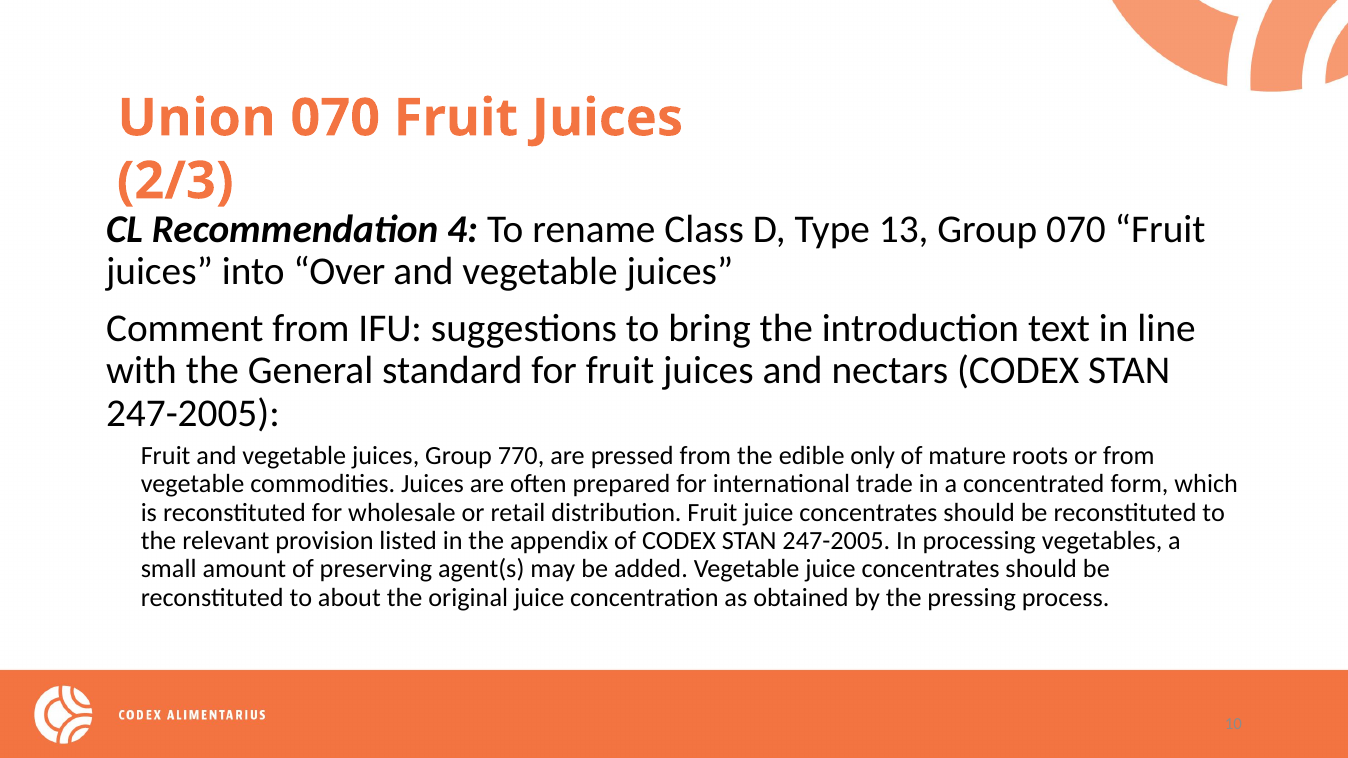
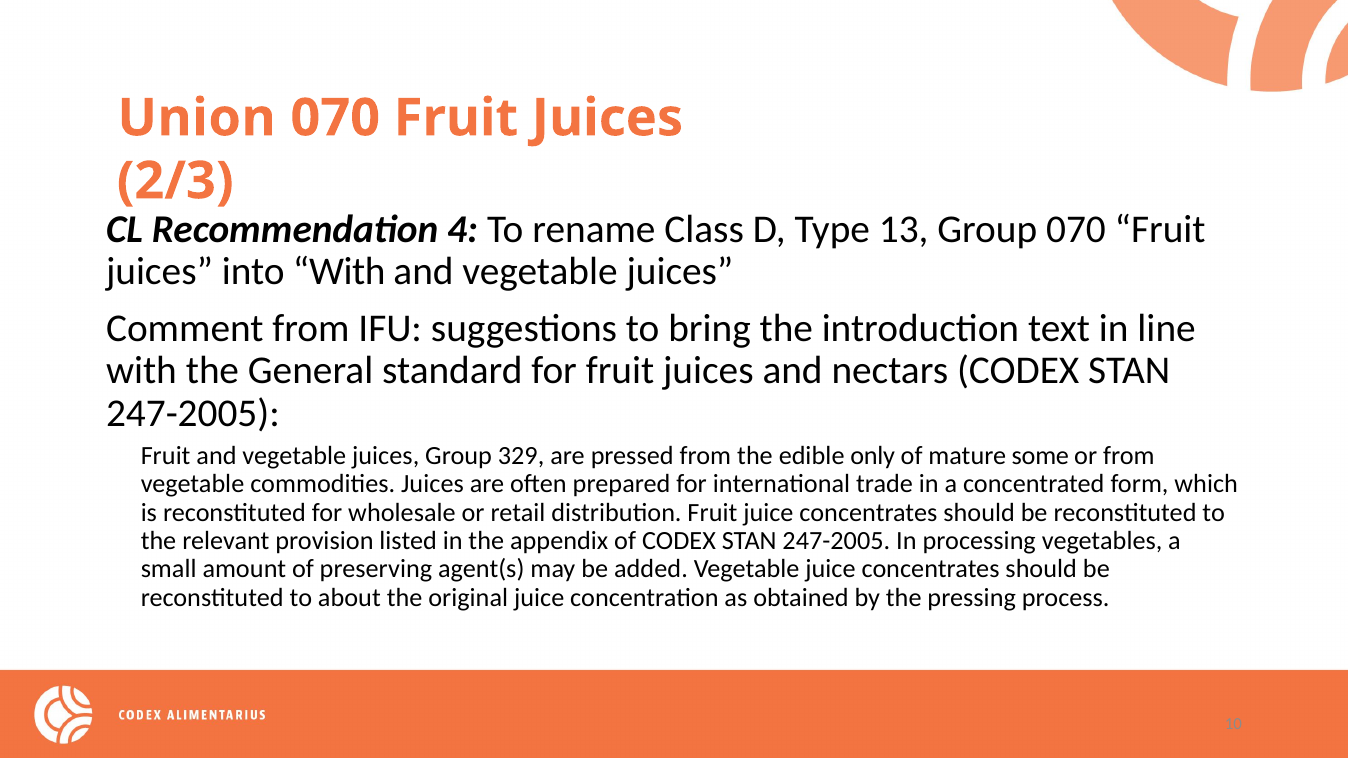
into Over: Over -> With
770: 770 -> 329
roots: roots -> some
